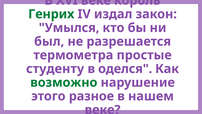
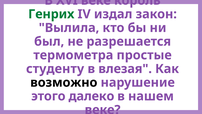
Умылся: Умылся -> Вылила
оделся: оделся -> влезая
возможно colour: green -> black
разное: разное -> далеко
